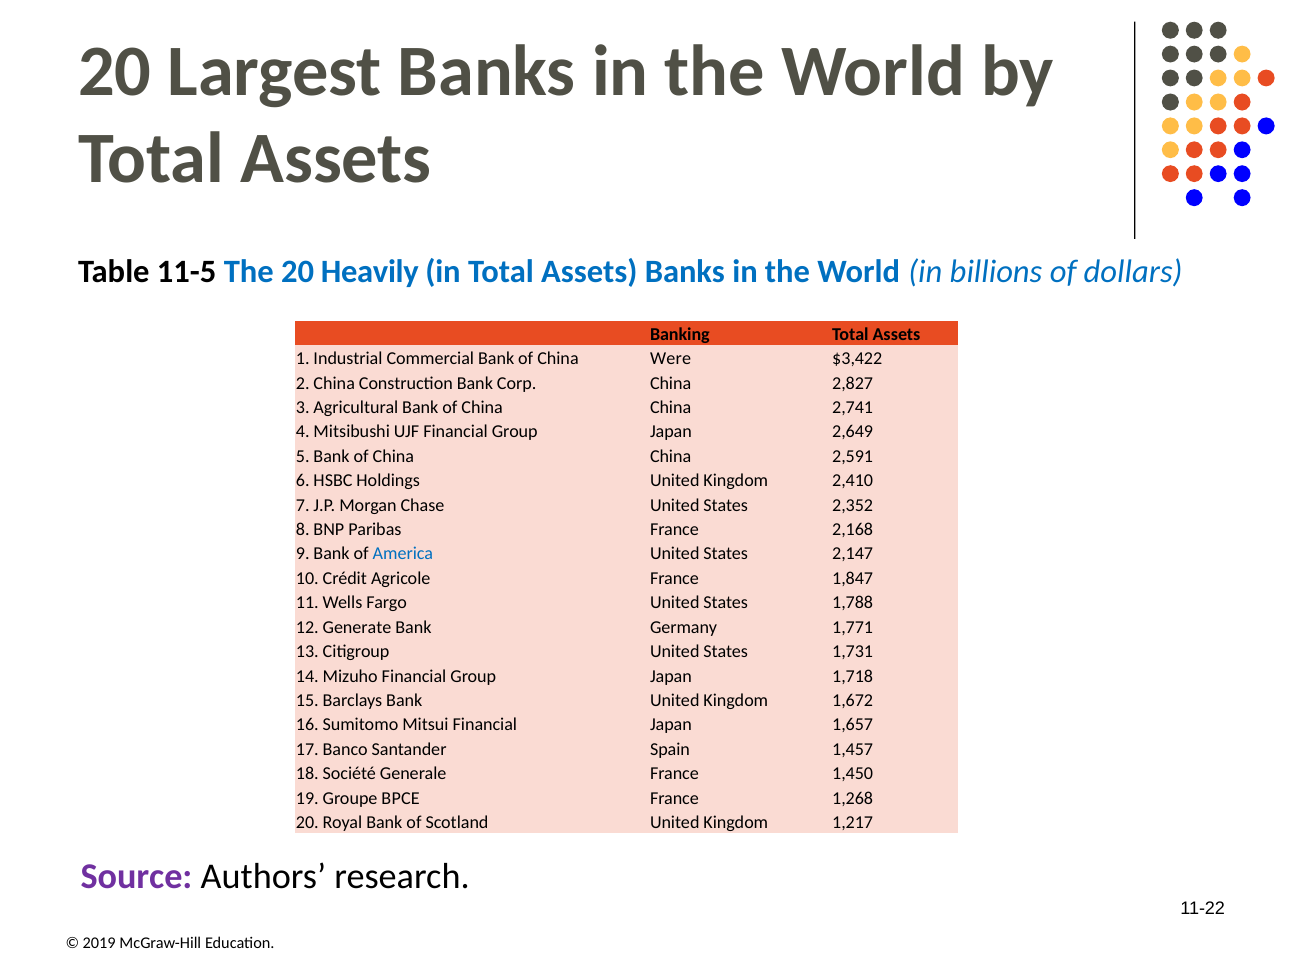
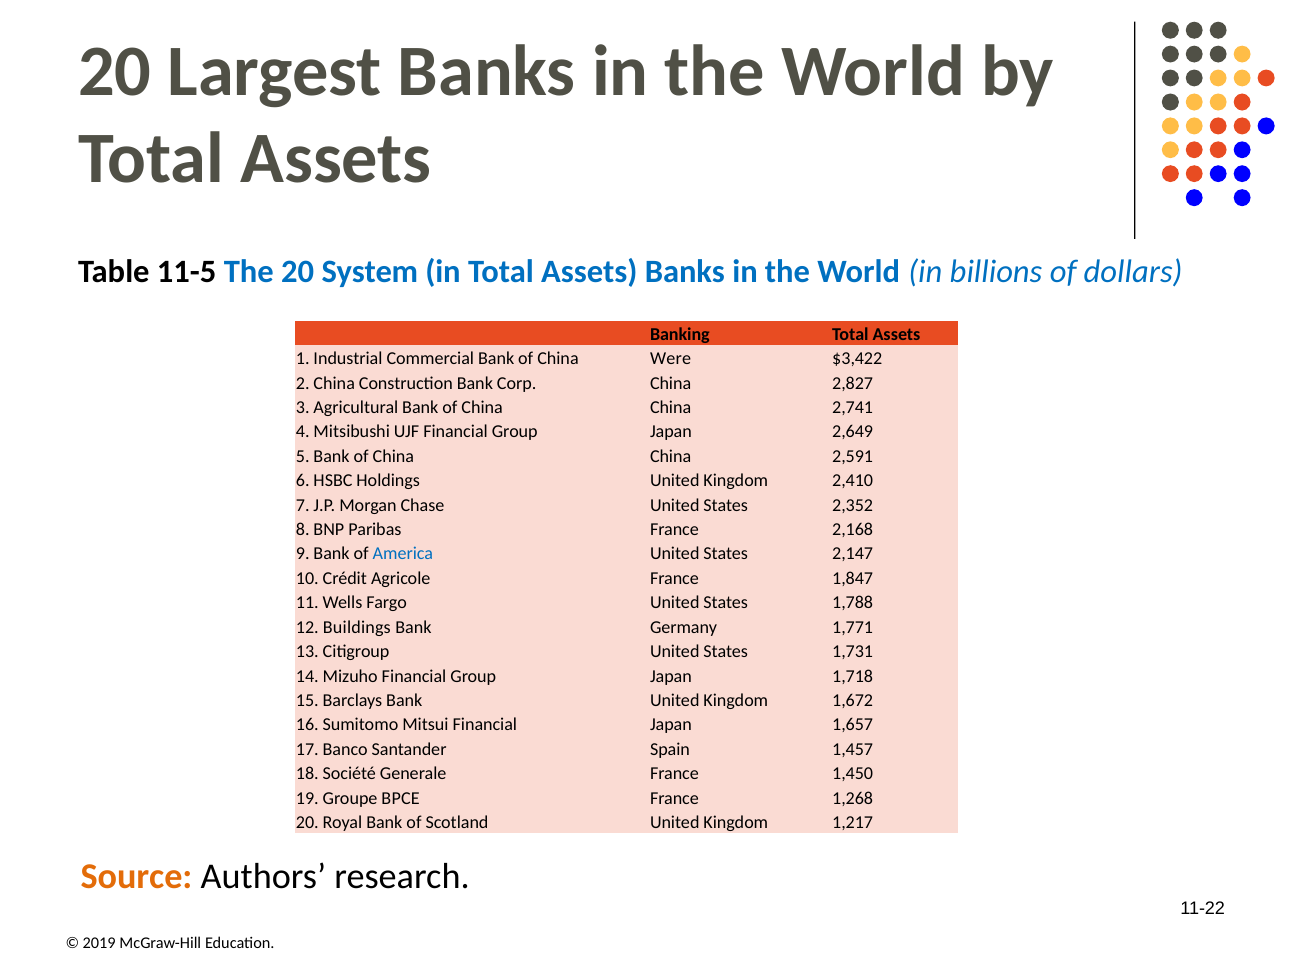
Heavily: Heavily -> System
Generate: Generate -> Buildings
Source colour: purple -> orange
